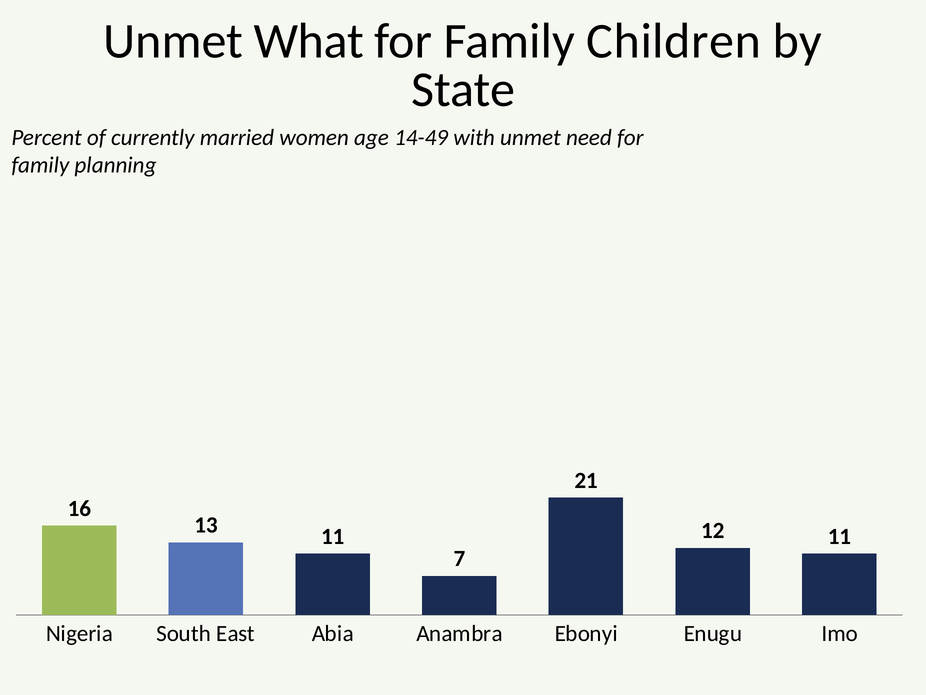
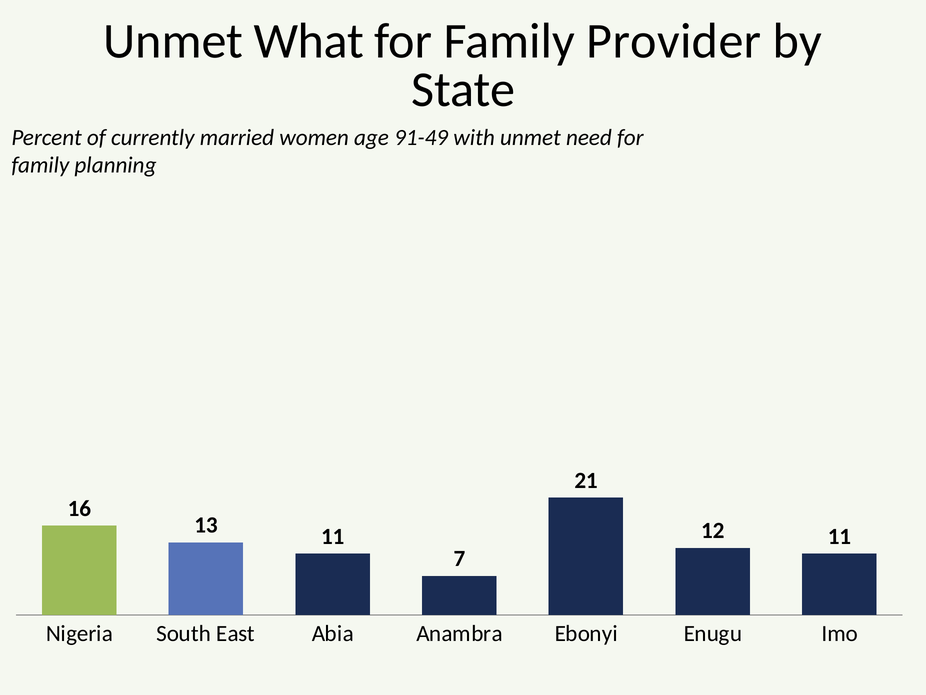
Children: Children -> Provider
14-49: 14-49 -> 91-49
